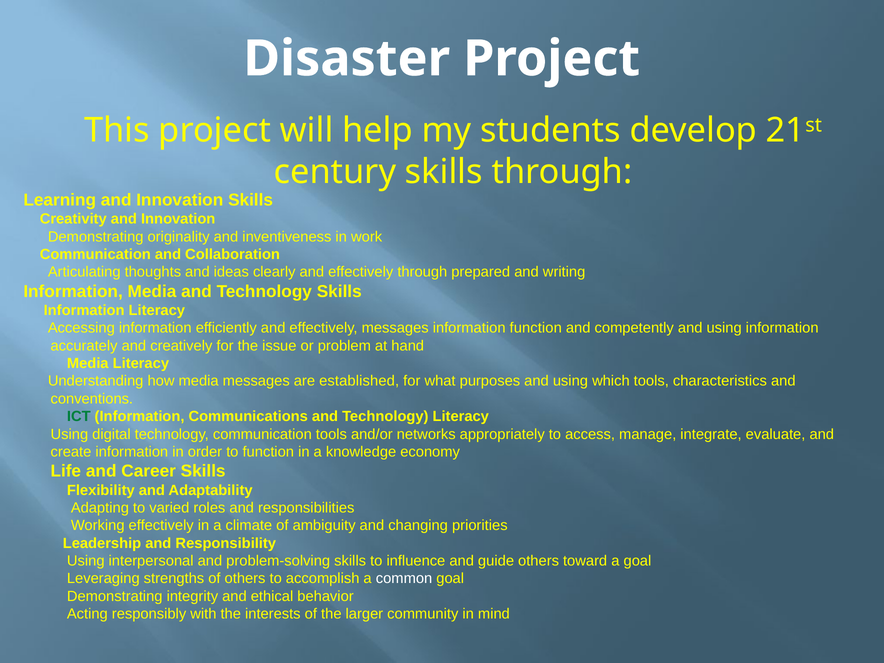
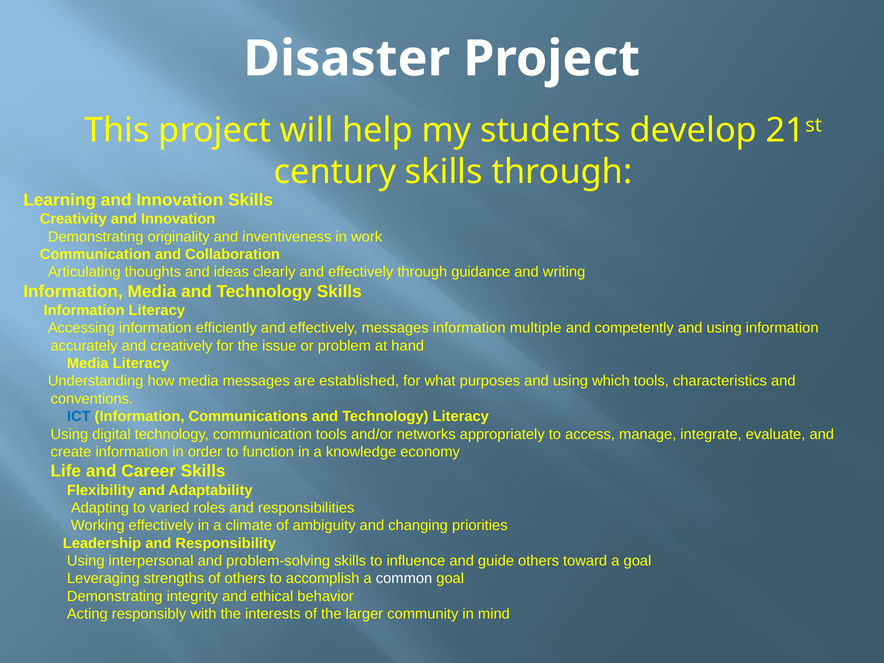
prepared: prepared -> guidance
information function: function -> multiple
ICT colour: green -> blue
